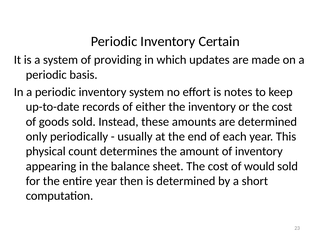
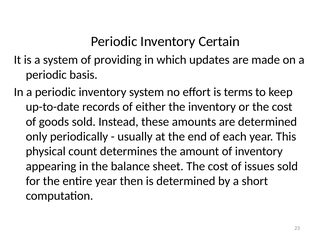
notes: notes -> terms
would: would -> issues
